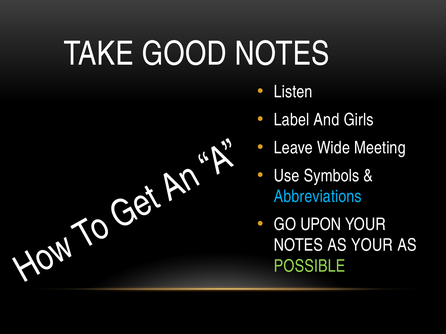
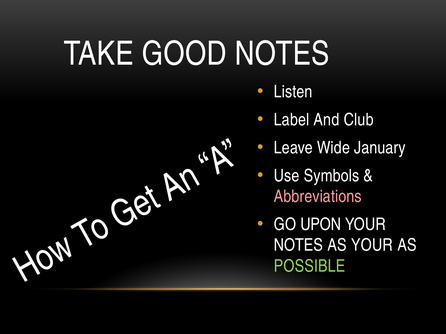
Girls: Girls -> Club
Meeting: Meeting -> January
Abbreviations colour: light blue -> pink
